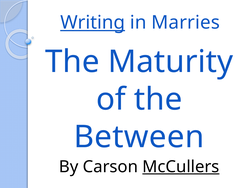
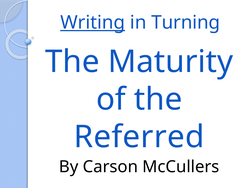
Marries: Marries -> Turning
Between: Between -> Referred
McCullers underline: present -> none
